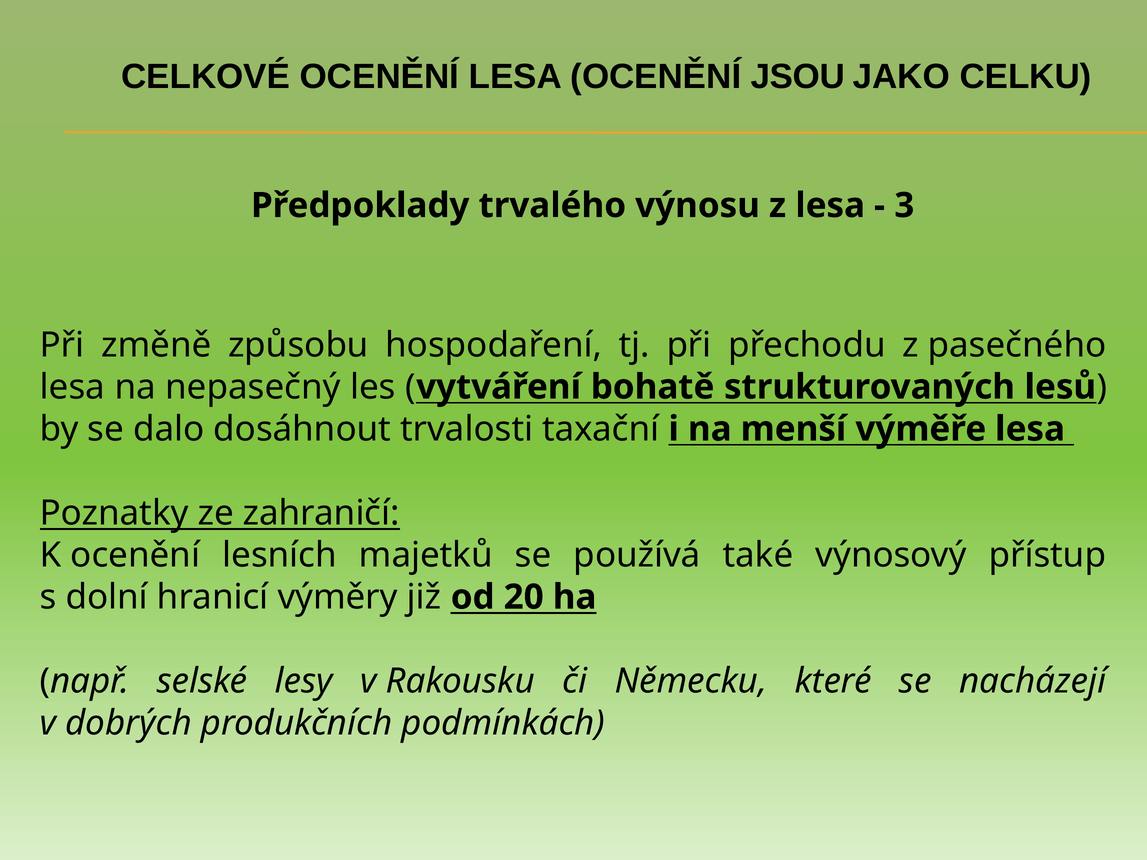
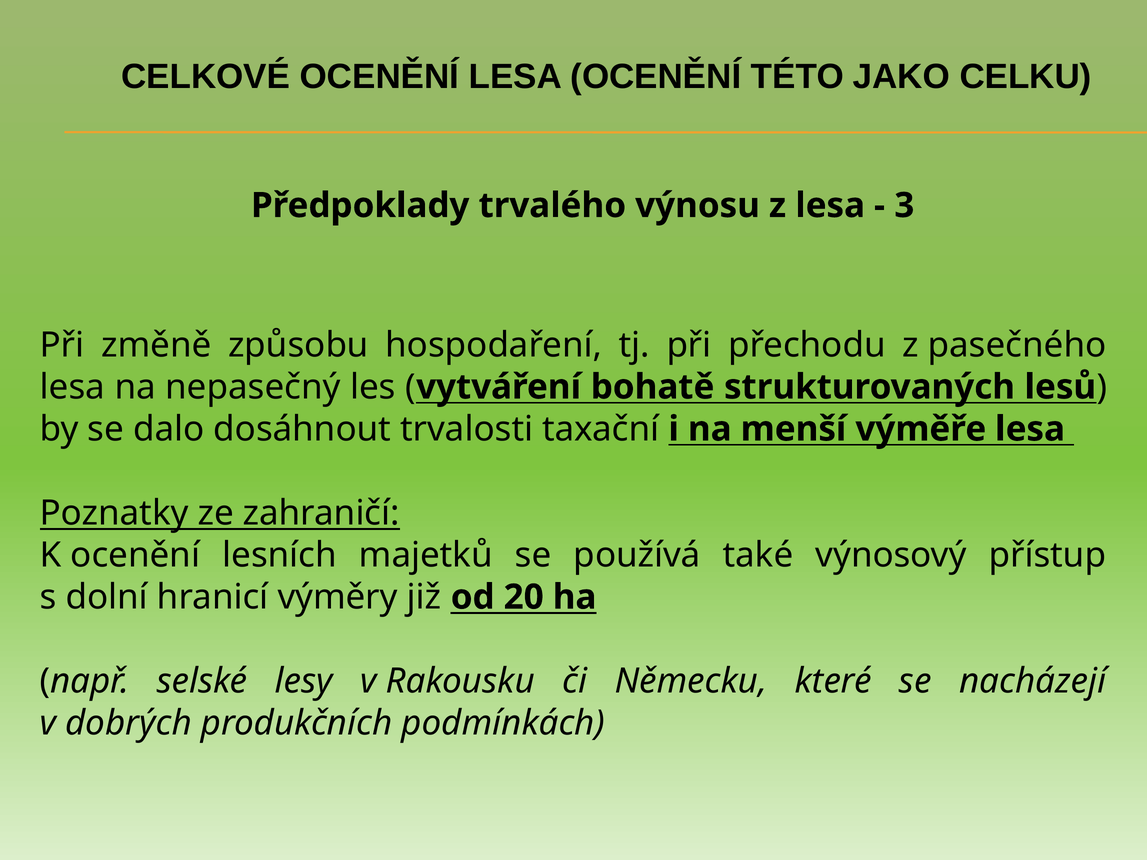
JSOU: JSOU -> TÉTO
